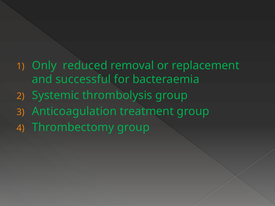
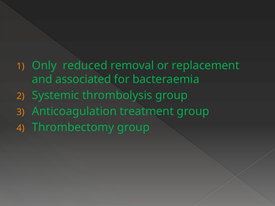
successful: successful -> associated
